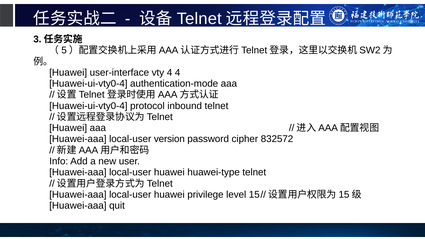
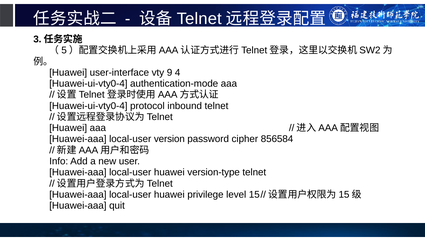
vty 4: 4 -> 9
832572: 832572 -> 856584
huawei-type: huawei-type -> version-type
